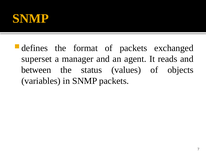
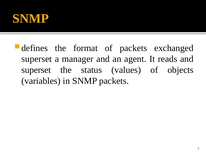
between at (36, 70): between -> superset
